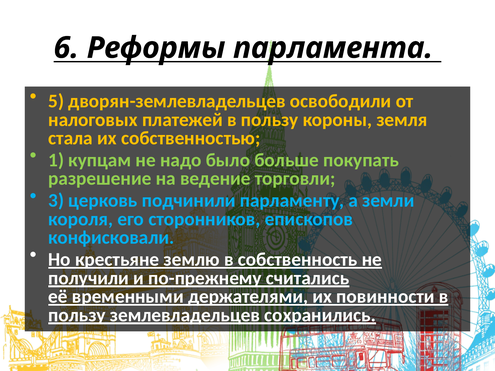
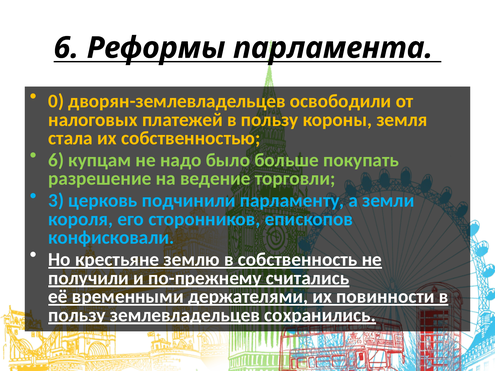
5: 5 -> 0
1 at (56, 160): 1 -> 6
